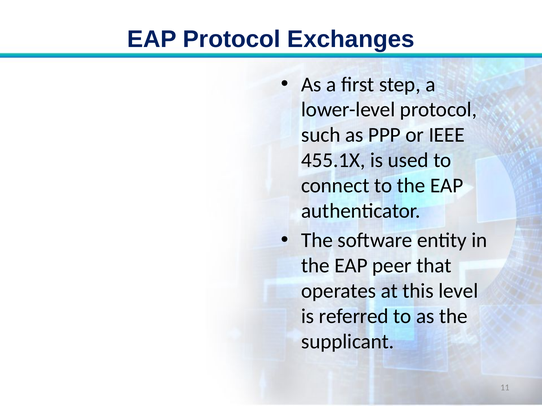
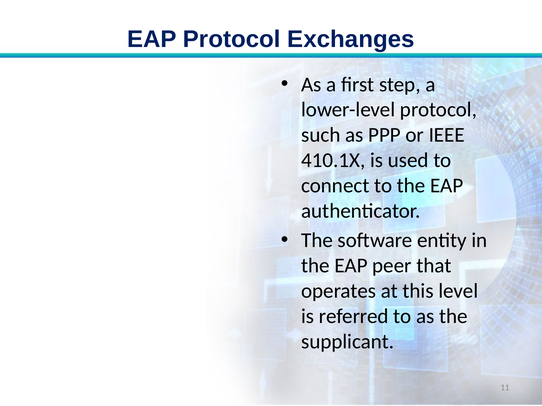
455.1X: 455.1X -> 410.1X
